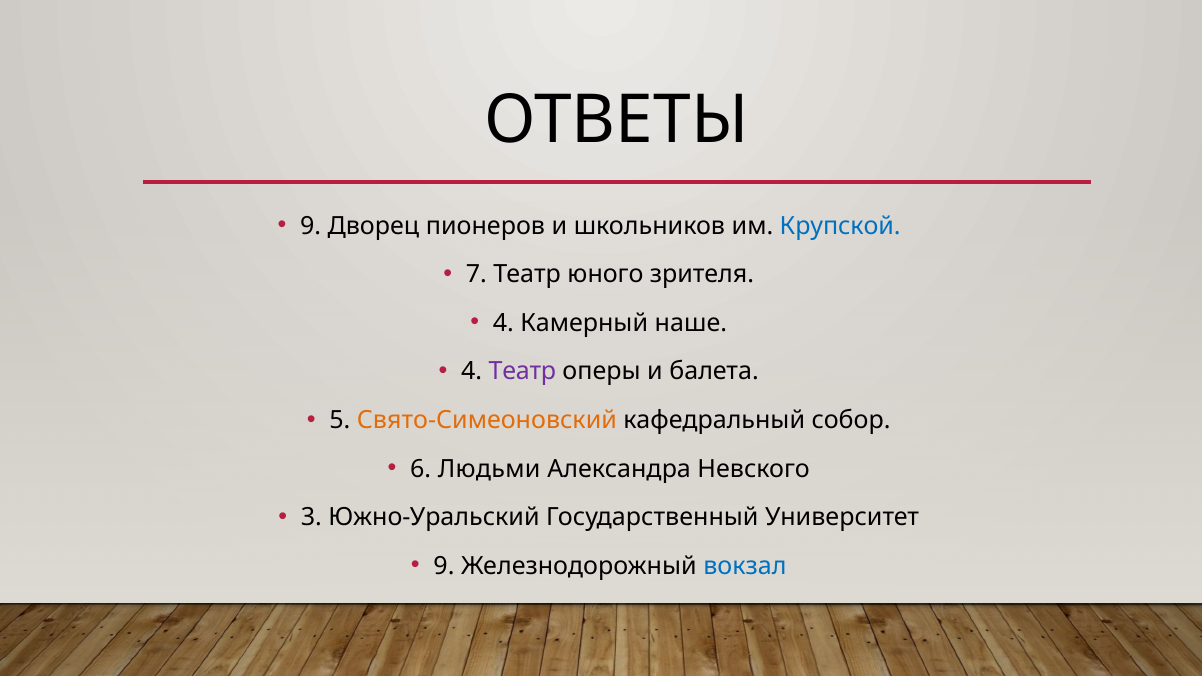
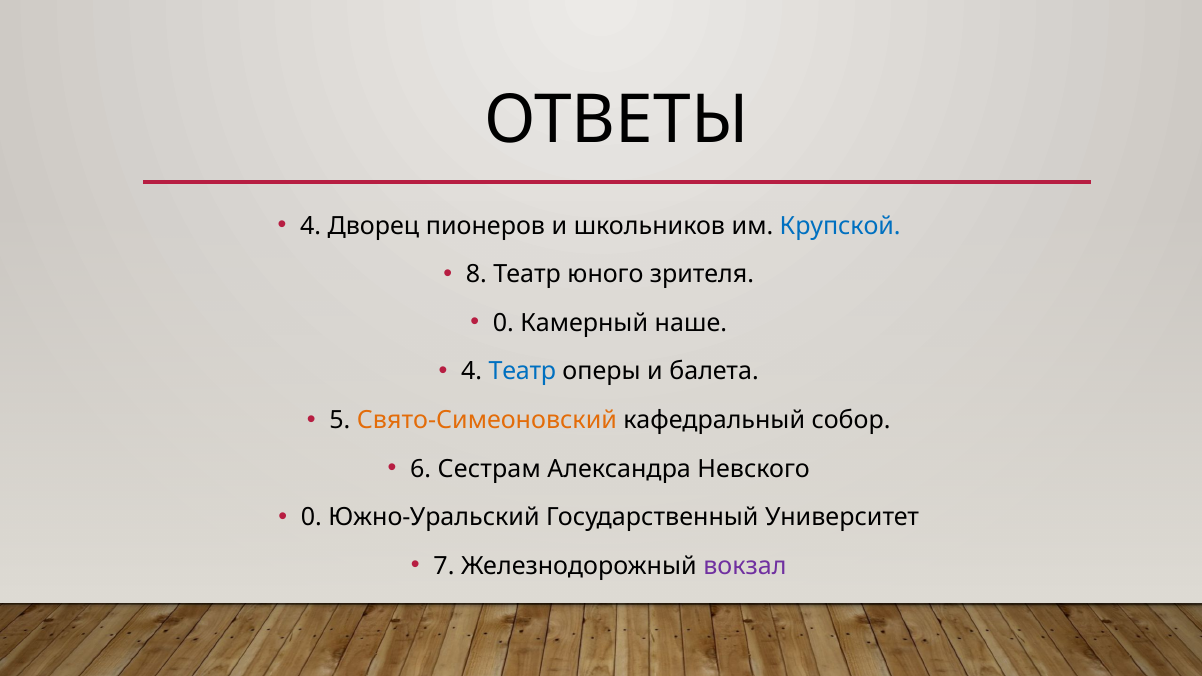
9 at (311, 226): 9 -> 4
7: 7 -> 8
4 at (503, 323): 4 -> 0
Театр at (522, 372) colour: purple -> blue
Людьми: Людьми -> Сестрам
3 at (311, 518): 3 -> 0
9 at (444, 566): 9 -> 7
вокзал colour: blue -> purple
